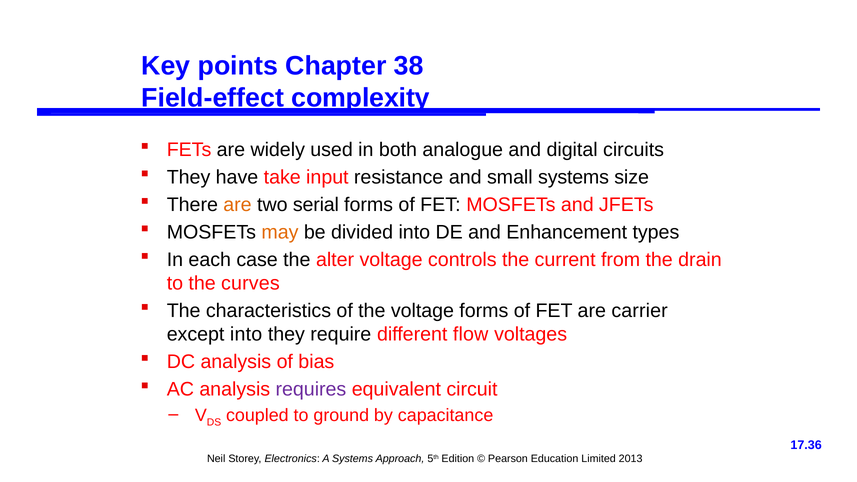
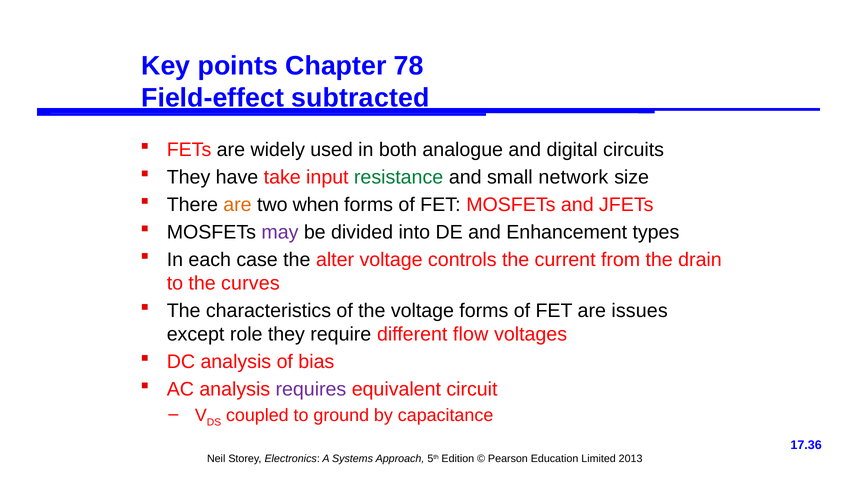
38: 38 -> 78
complexity: complexity -> subtracted
resistance colour: black -> green
small systems: systems -> network
serial: serial -> when
may colour: orange -> purple
carrier: carrier -> issues
except into: into -> role
